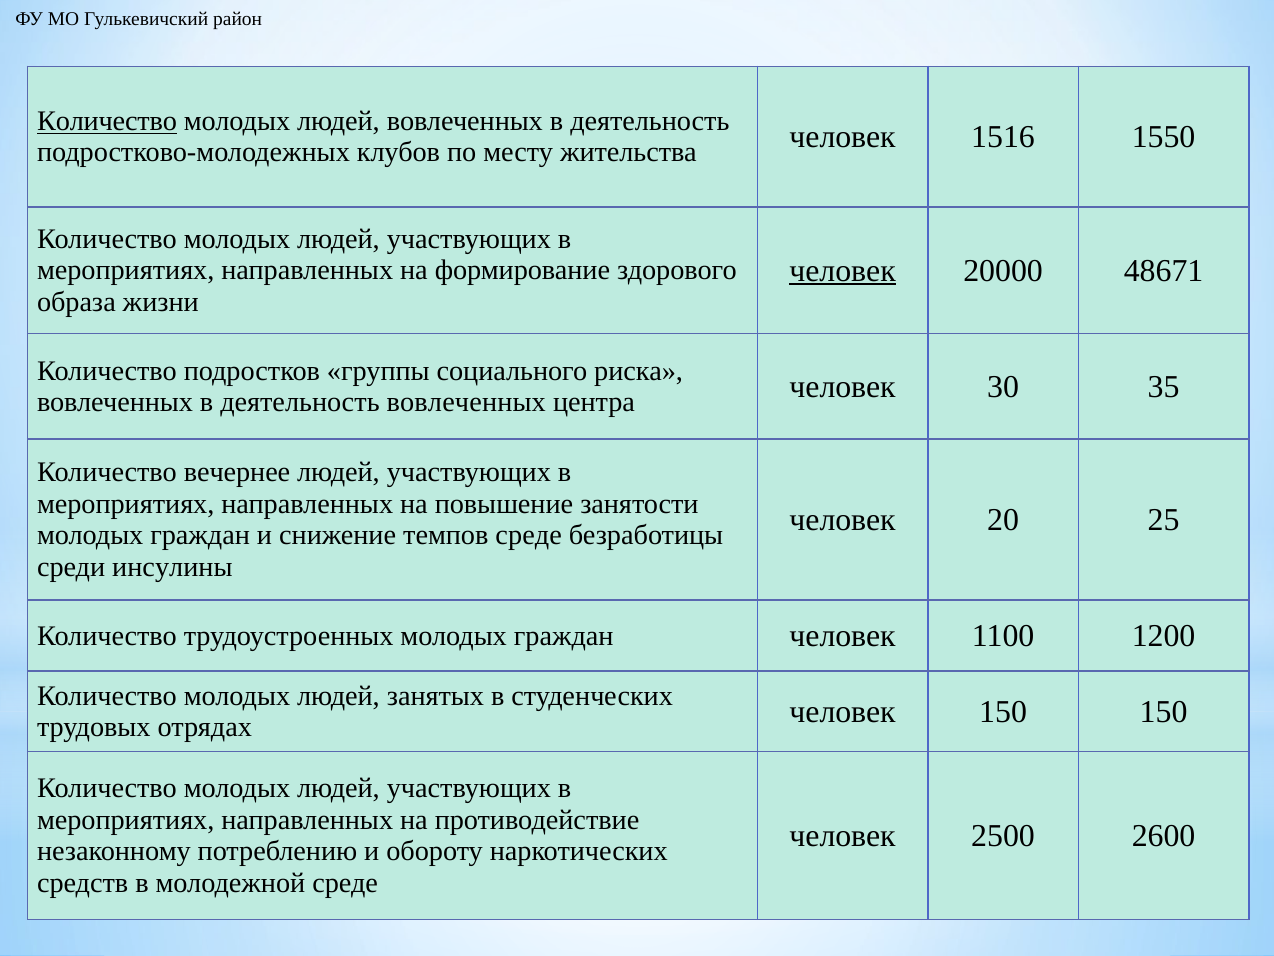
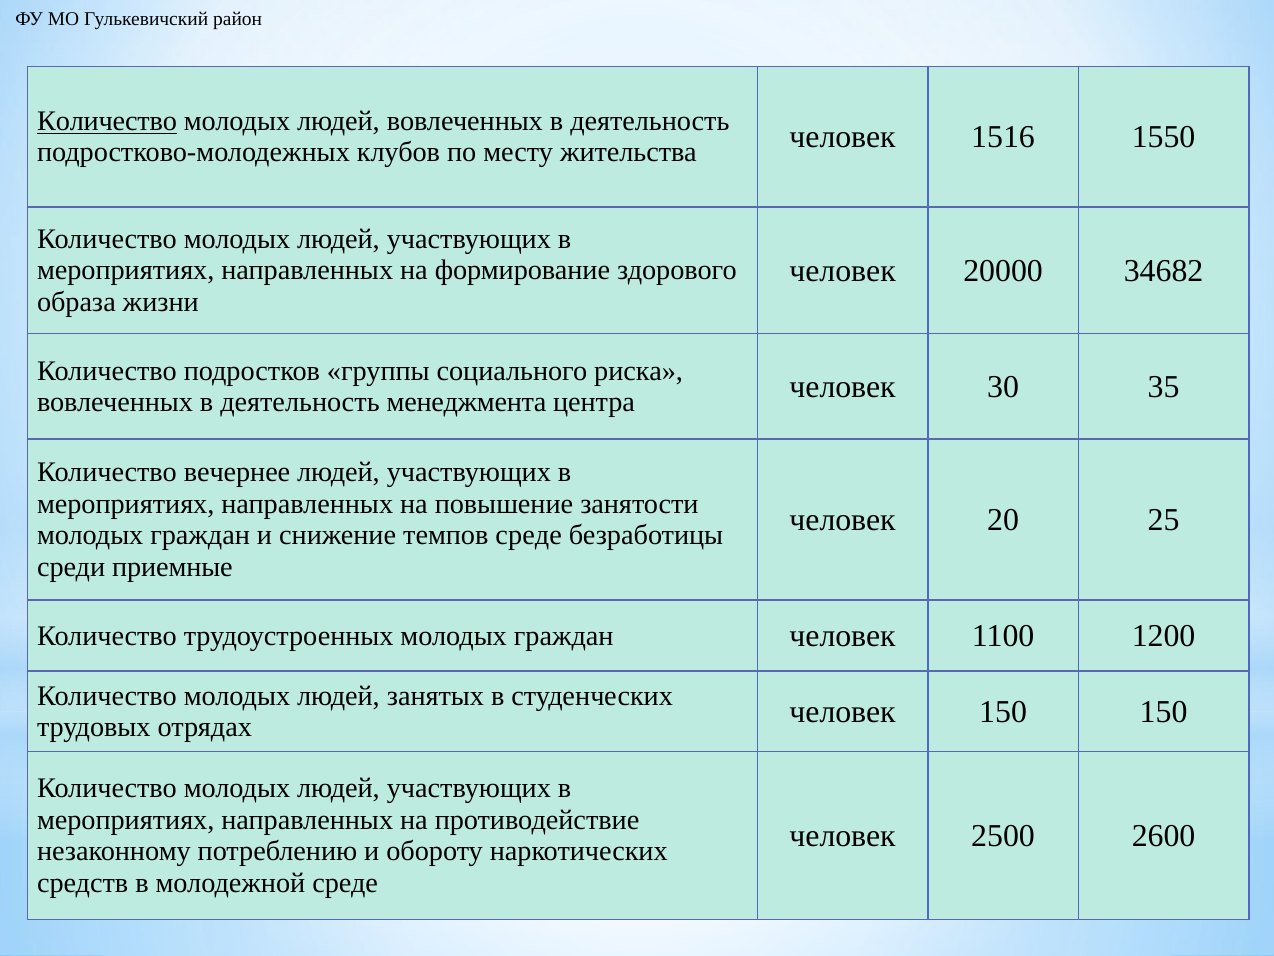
человек at (843, 270) underline: present -> none
48671: 48671 -> 34682
деятельность вовлеченных: вовлеченных -> менеджмента
инсулины: инсулины -> приемные
